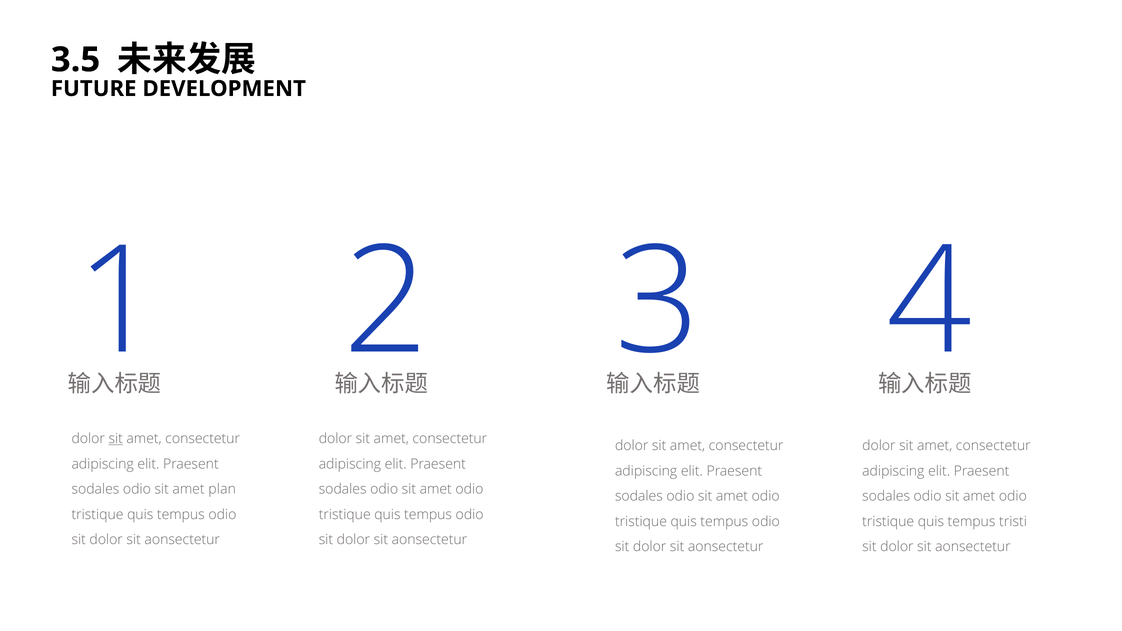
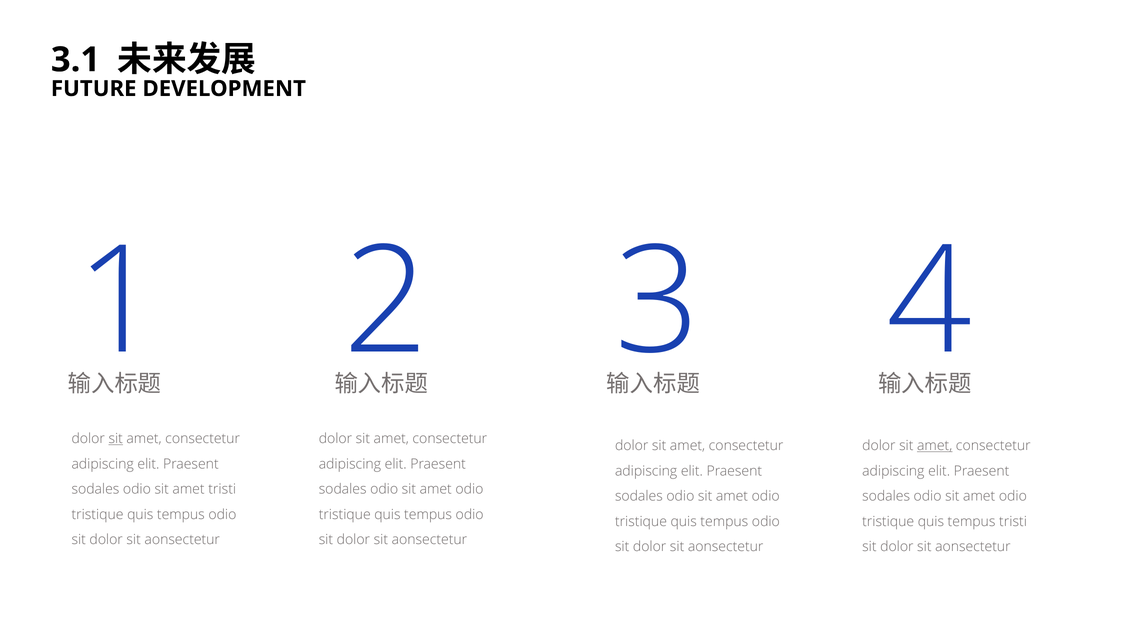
3.5: 3.5 -> 3.1
amet at (935, 446) underline: none -> present
amet plan: plan -> tristi
